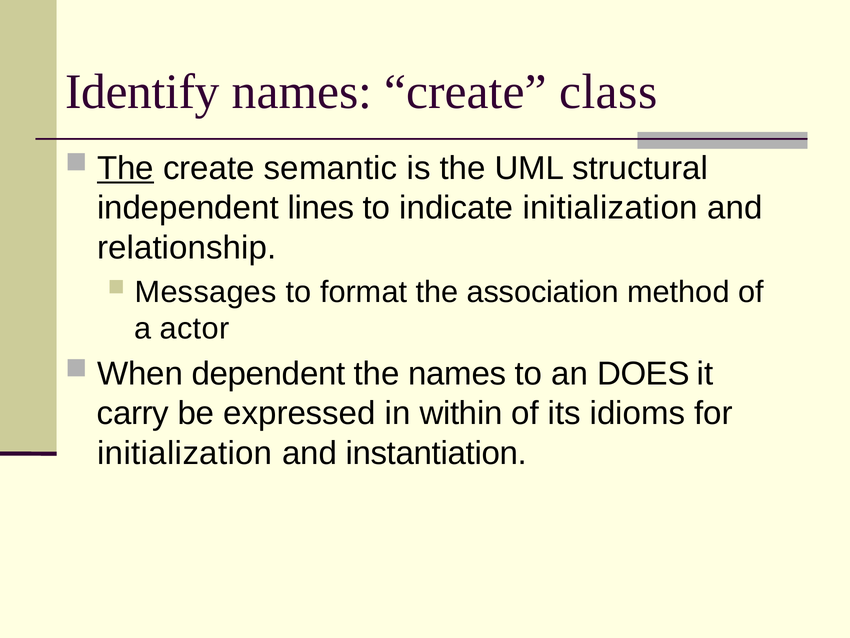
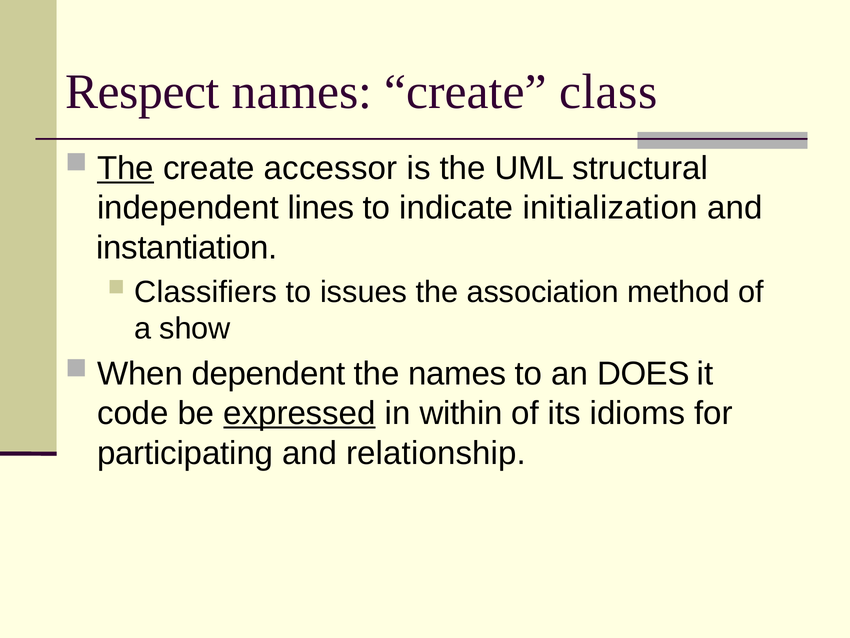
Identify: Identify -> Respect
semantic: semantic -> accessor
relationship: relationship -> instantiation
Messages: Messages -> Classifiers
format: format -> issues
actor: actor -> show
carry: carry -> code
expressed underline: none -> present
initialization at (185, 453): initialization -> participating
instantiation: instantiation -> relationship
